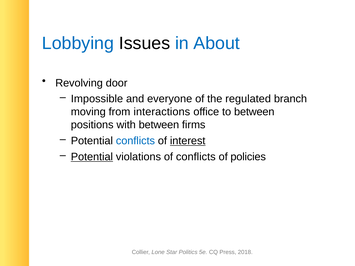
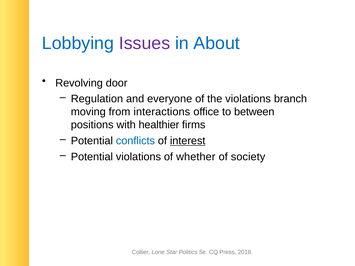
Issues colour: black -> purple
Impossible: Impossible -> Regulation
the regulated: regulated -> violations
with between: between -> healthier
Potential at (92, 157) underline: present -> none
of conflicts: conflicts -> whether
policies: policies -> society
